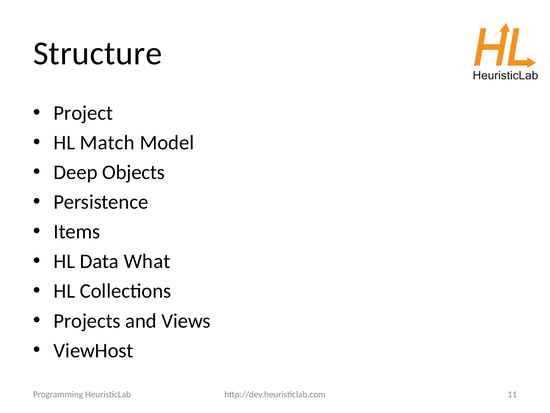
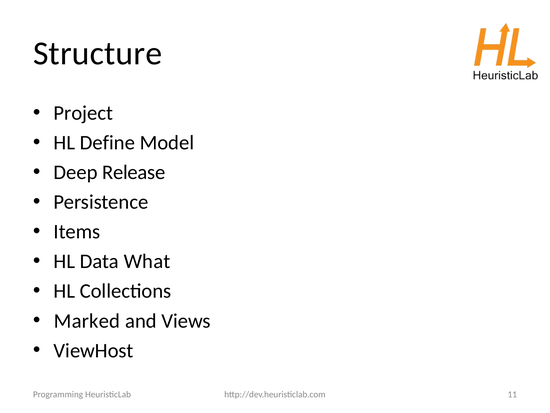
Match: Match -> Define
Objects: Objects -> Release
Projects: Projects -> Marked
